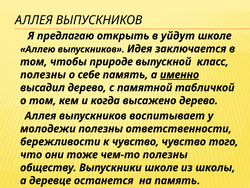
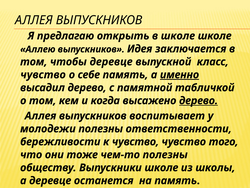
в уйдут: уйдут -> школе
чтобы природе: природе -> деревце
полезны at (43, 75): полезны -> чувство
дерево at (199, 100) underline: none -> present
